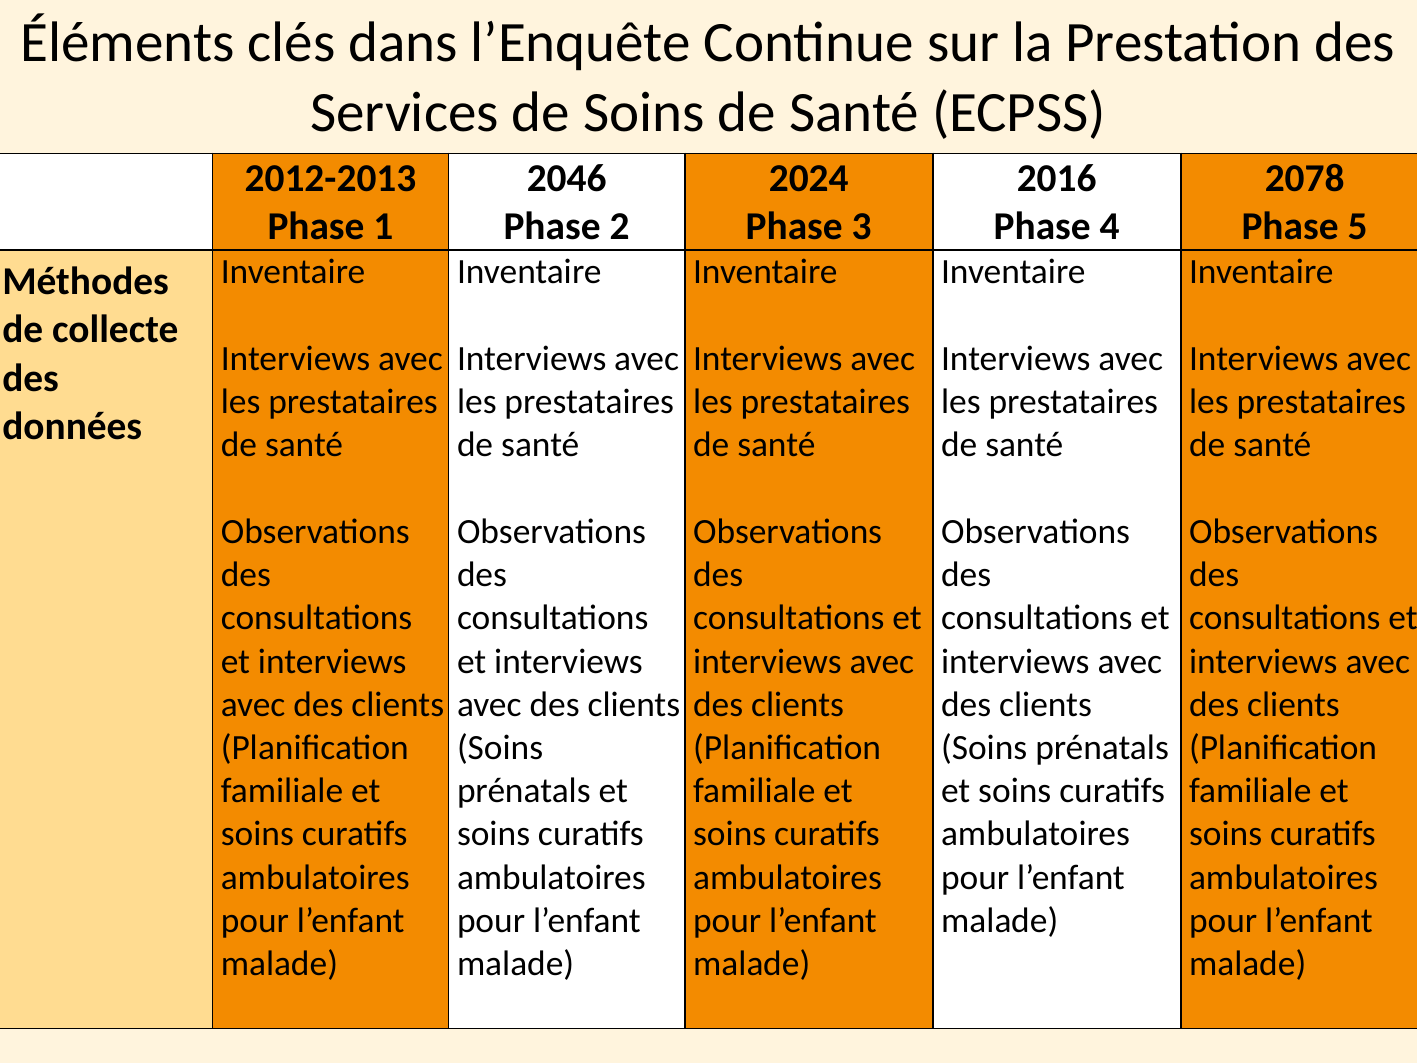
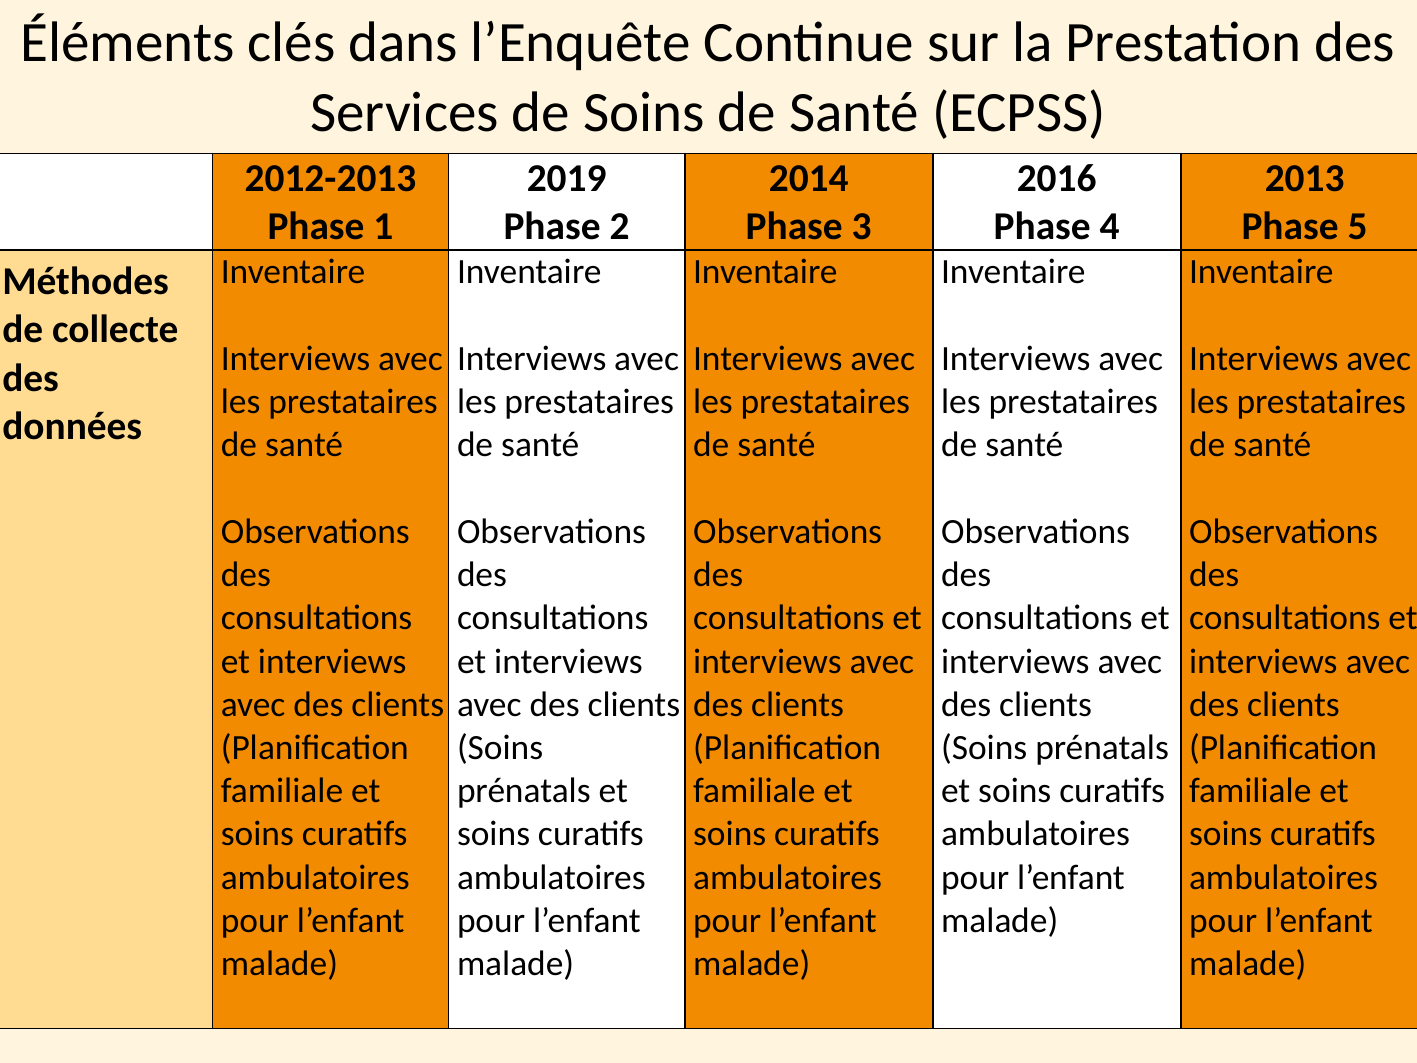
2046: 2046 -> 2019
2024: 2024 -> 2014
2078: 2078 -> 2013
